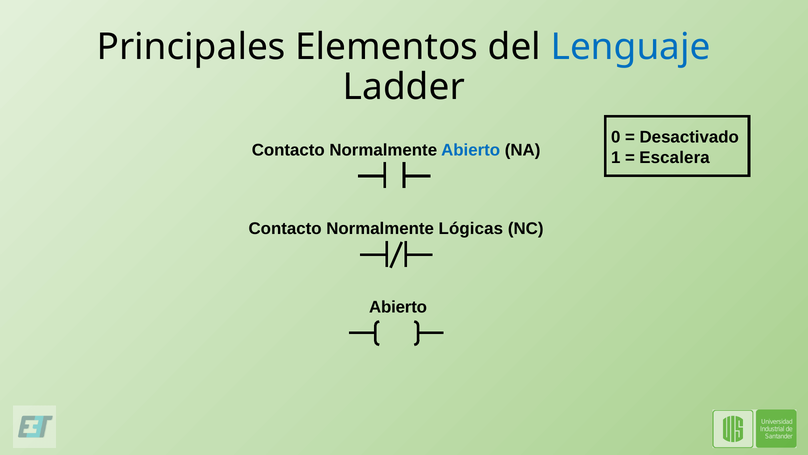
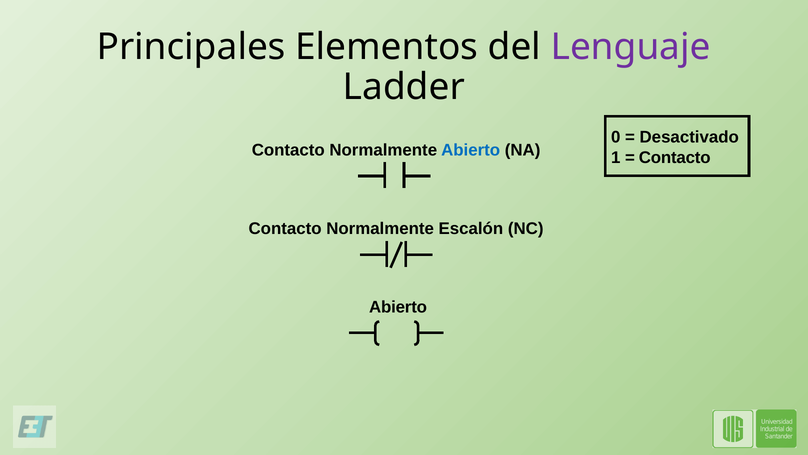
Lenguaje colour: blue -> purple
Escalera at (675, 157): Escalera -> Contacto
Lógicas: Lógicas -> Escalón
